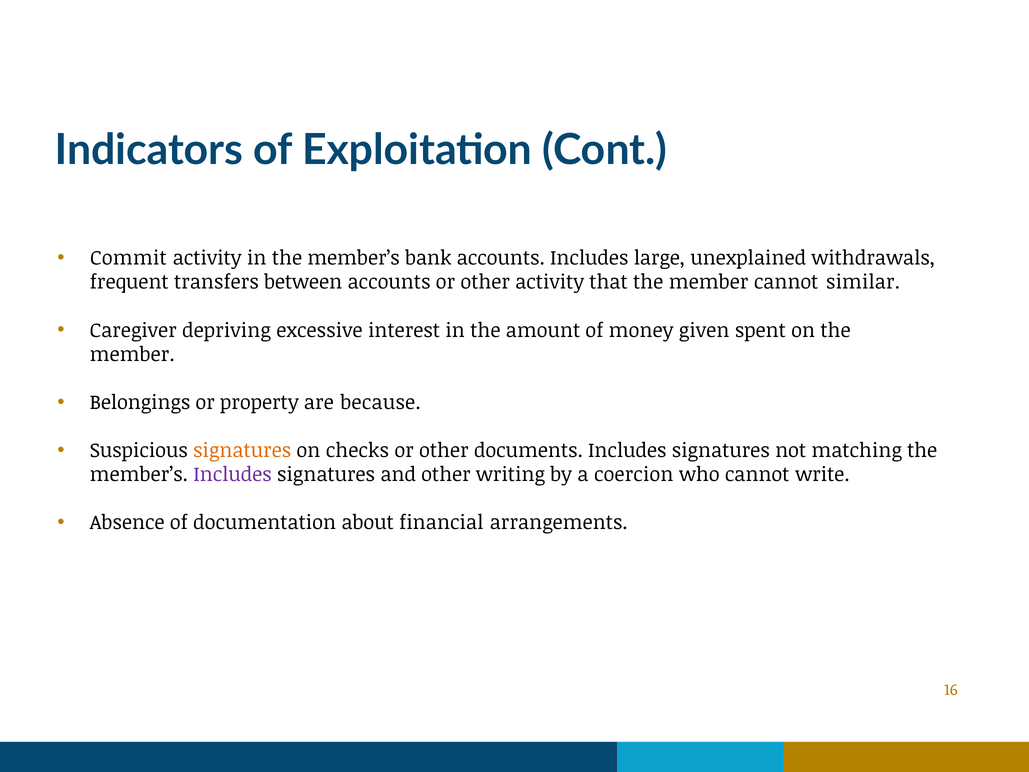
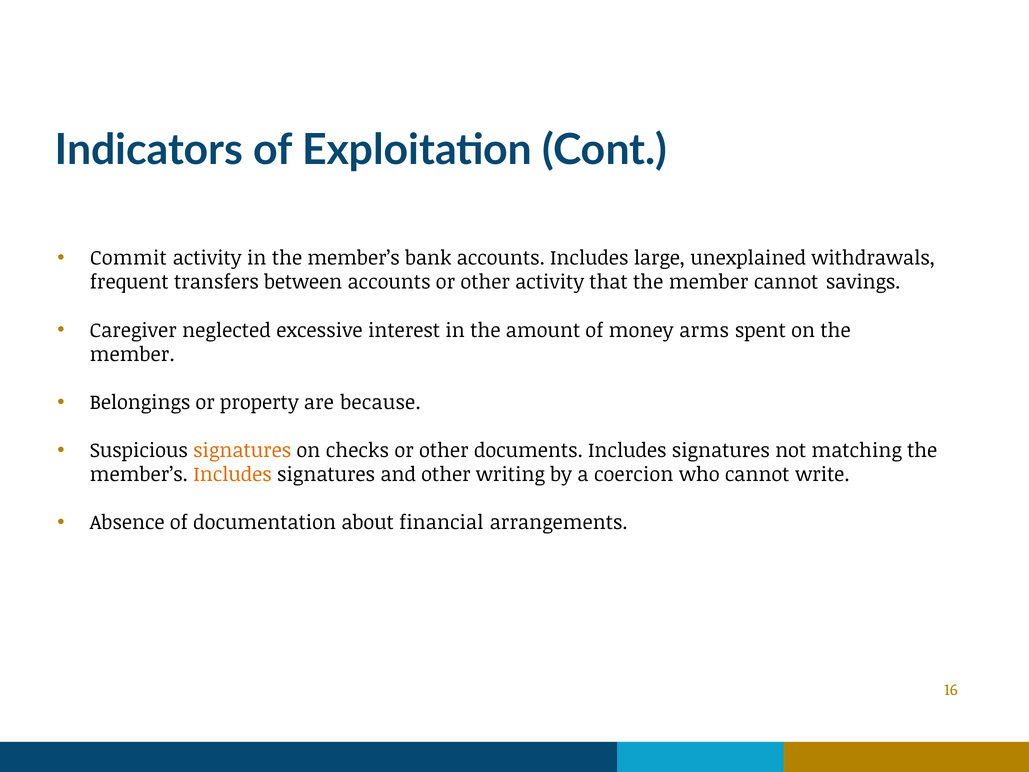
similar: similar -> savings
depriving: depriving -> neglected
given: given -> arms
Includes at (233, 474) colour: purple -> orange
